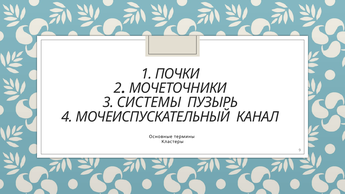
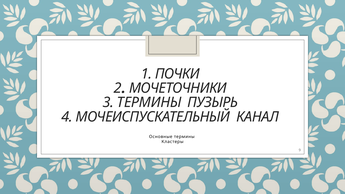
3 СИСТЕМЫ: СИСТЕМЫ -> ТЕРМИНЫ
